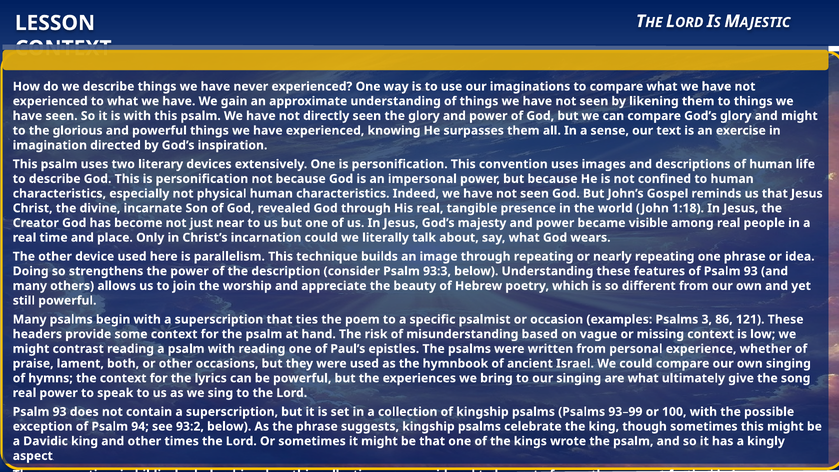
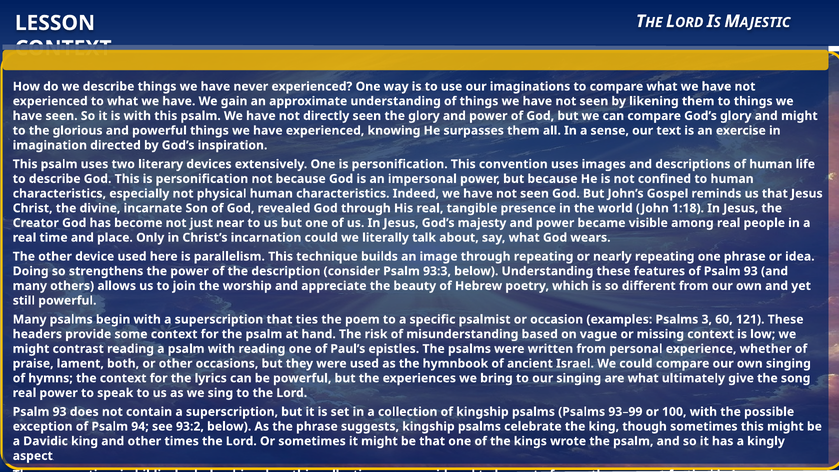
86: 86 -> 60
